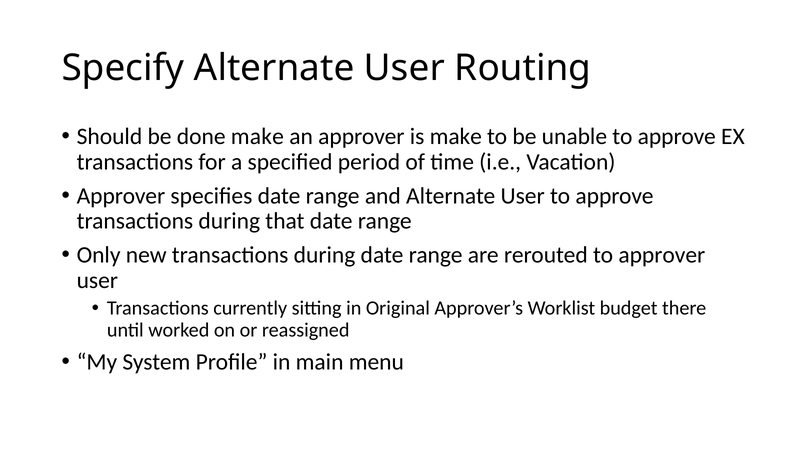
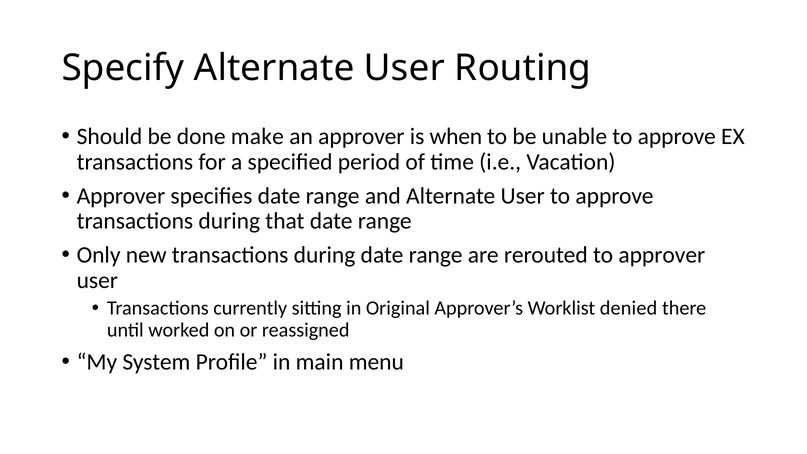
is make: make -> when
budget: budget -> denied
